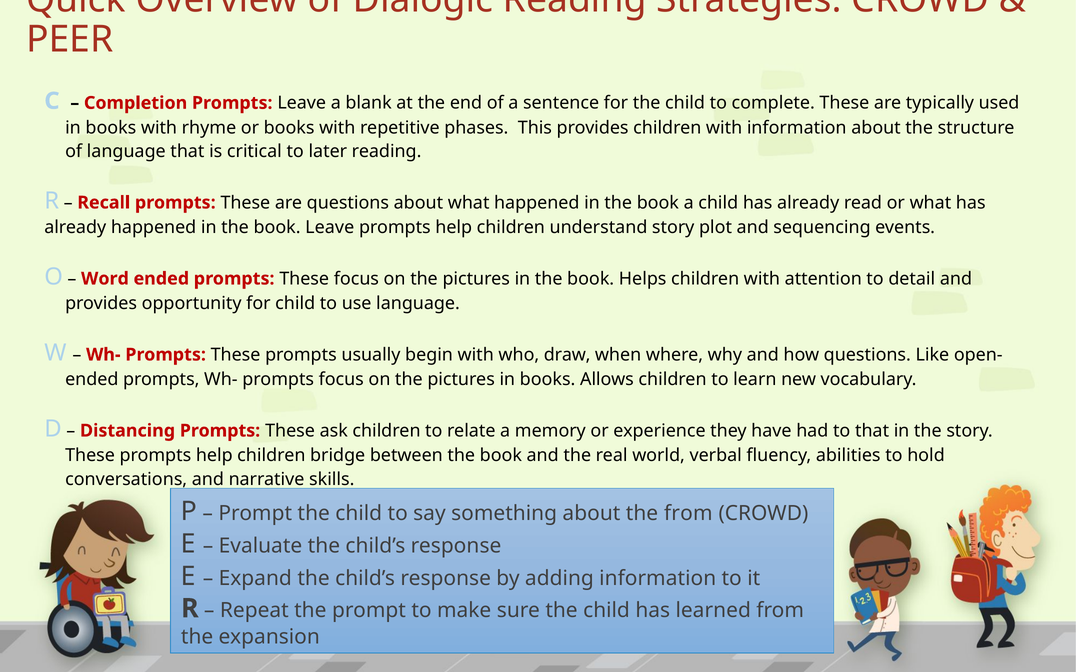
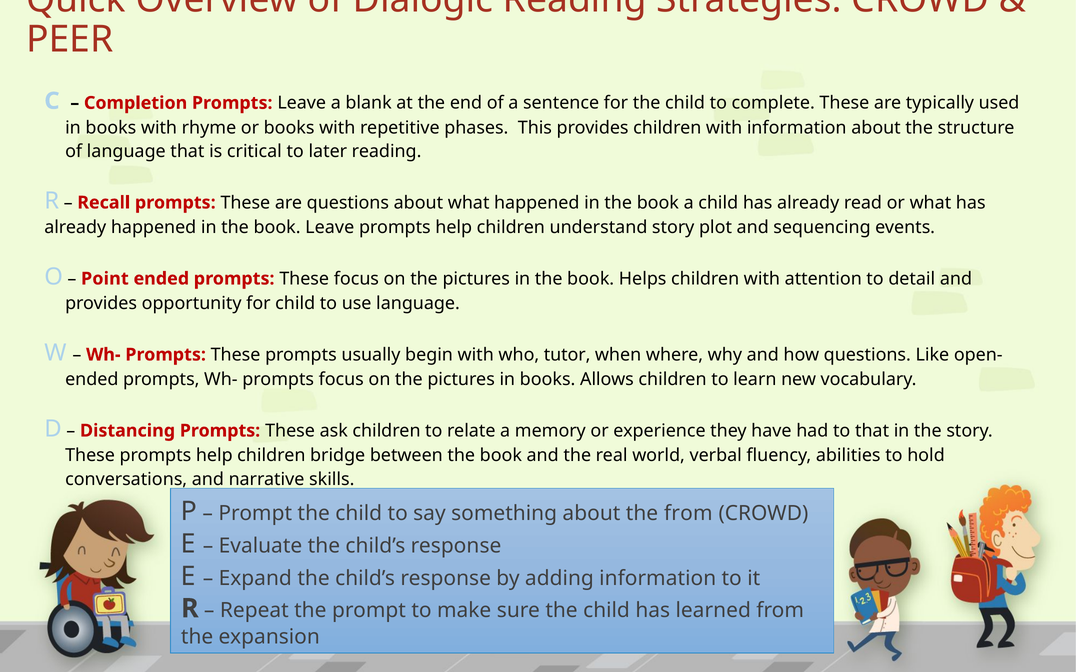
Word: Word -> Point
draw: draw -> tutor
